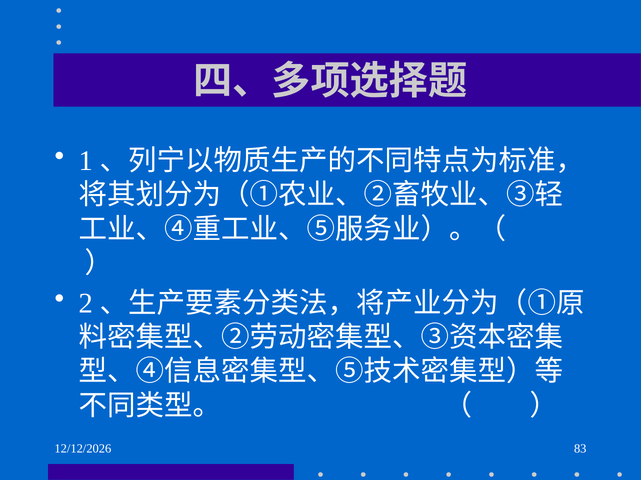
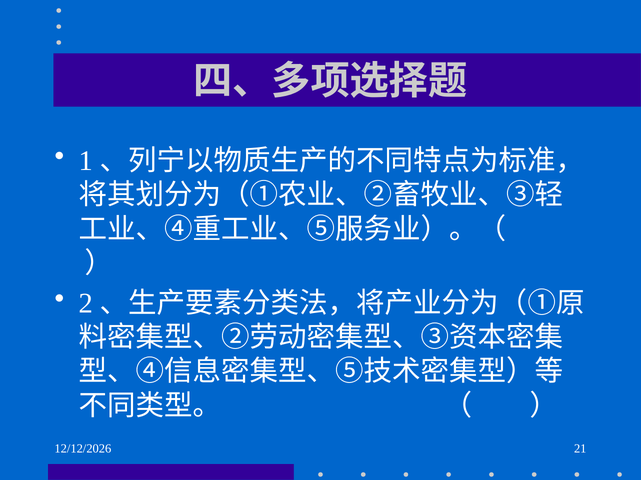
83: 83 -> 21
